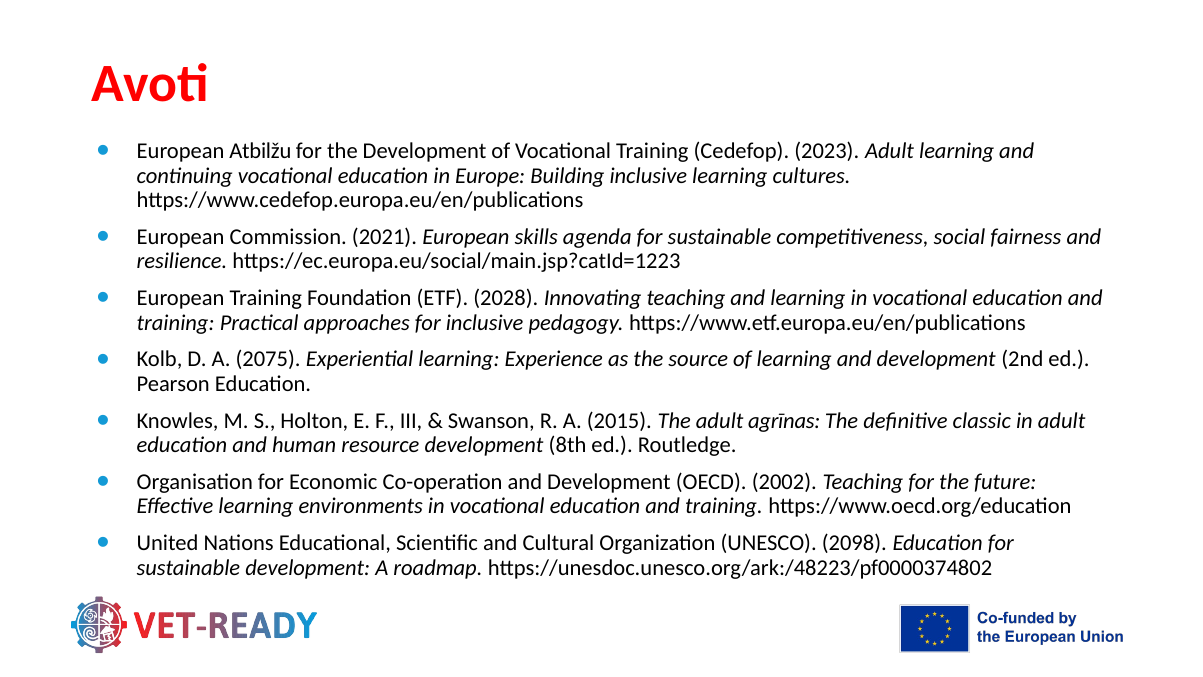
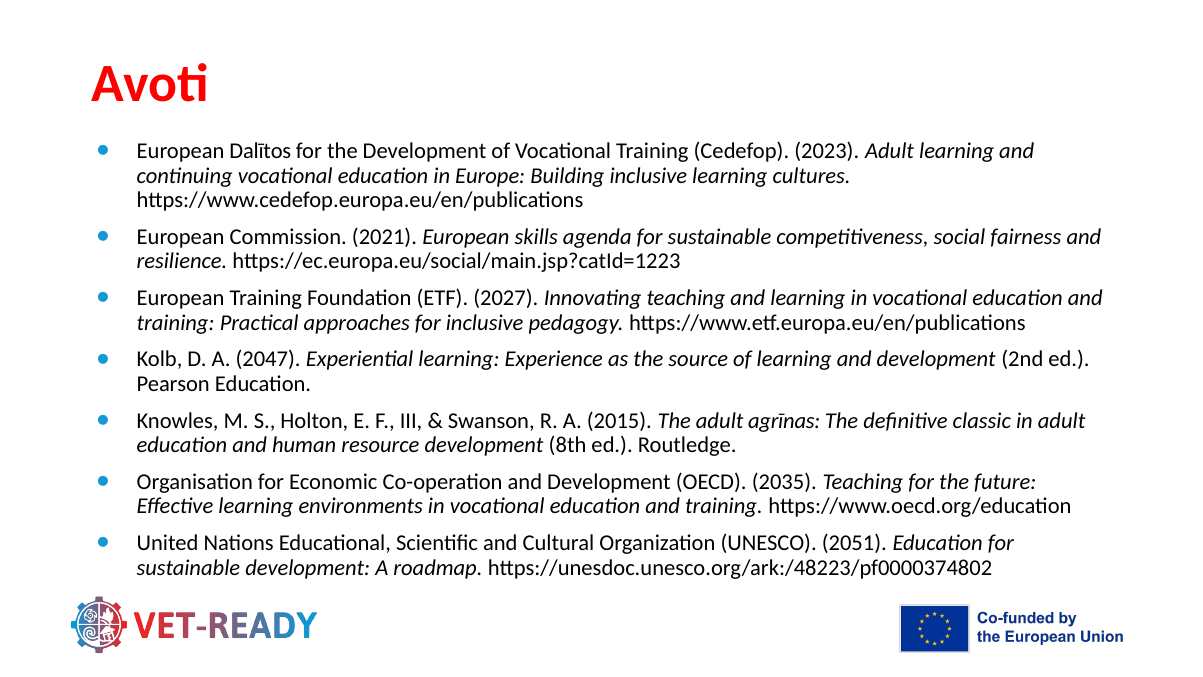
Atbilžu: Atbilžu -> Dalītos
2028: 2028 -> 2027
2075: 2075 -> 2047
2002: 2002 -> 2035
2098: 2098 -> 2051
